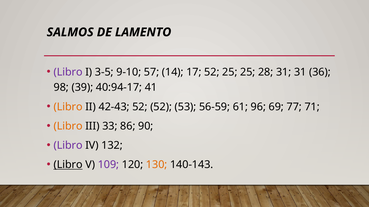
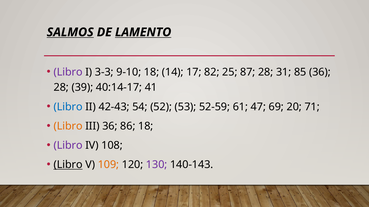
SALMOS underline: none -> present
LAMENTO underline: none -> present
3-5: 3-5 -> 3-3
9-10 57: 57 -> 18
17 52: 52 -> 82
25 25: 25 -> 87
31 31: 31 -> 85
98 at (61, 88): 98 -> 28
40:94-17: 40:94-17 -> 40:14-17
Libro at (68, 107) colour: orange -> blue
42-43 52: 52 -> 54
56-59: 56-59 -> 52-59
96: 96 -> 47
77: 77 -> 20
III 33: 33 -> 36
86 90: 90 -> 18
132: 132 -> 108
109 colour: purple -> orange
130 colour: orange -> purple
